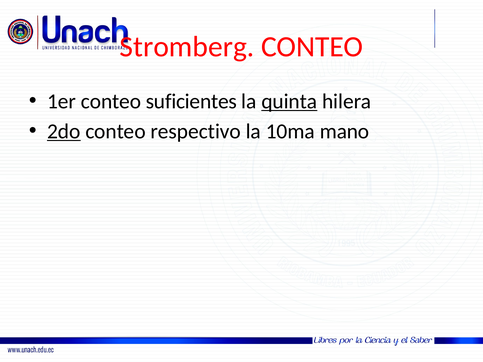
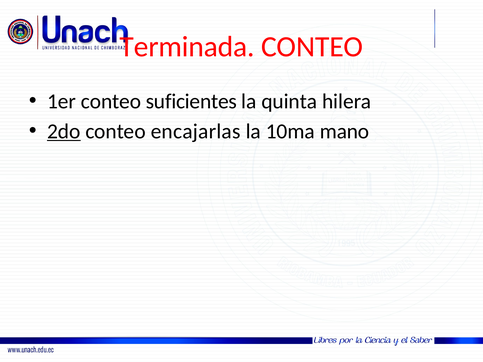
Stromberg: Stromberg -> Terminada
quinta underline: present -> none
respectivo: respectivo -> encajarlas
